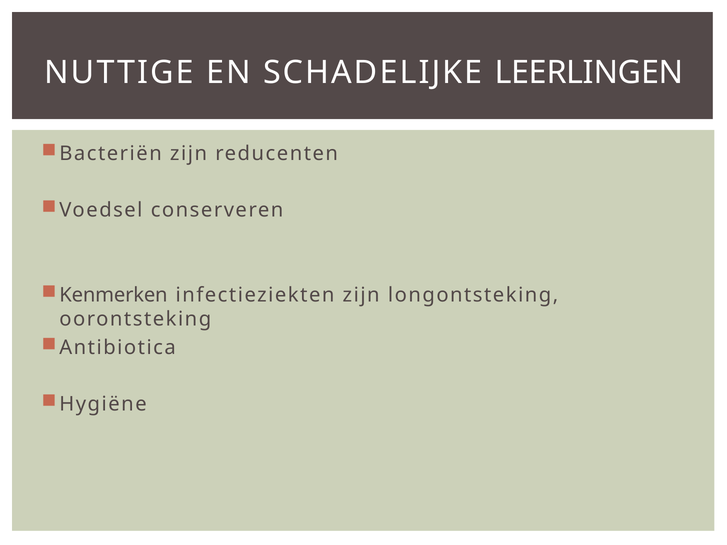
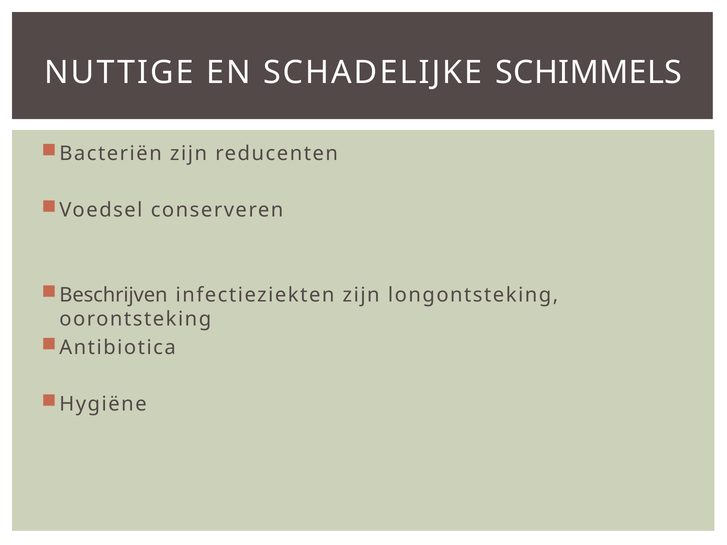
LEERLINGEN: LEERLINGEN -> SCHIMMELS
Kenmerken: Kenmerken -> Beschrijven
